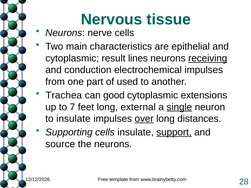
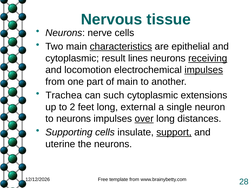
characteristics underline: none -> present
conduction: conduction -> locomotion
impulses at (204, 70) underline: none -> present
of used: used -> main
good: good -> such
7: 7 -> 2
single underline: present -> none
to insulate: insulate -> neurons
source: source -> uterine
